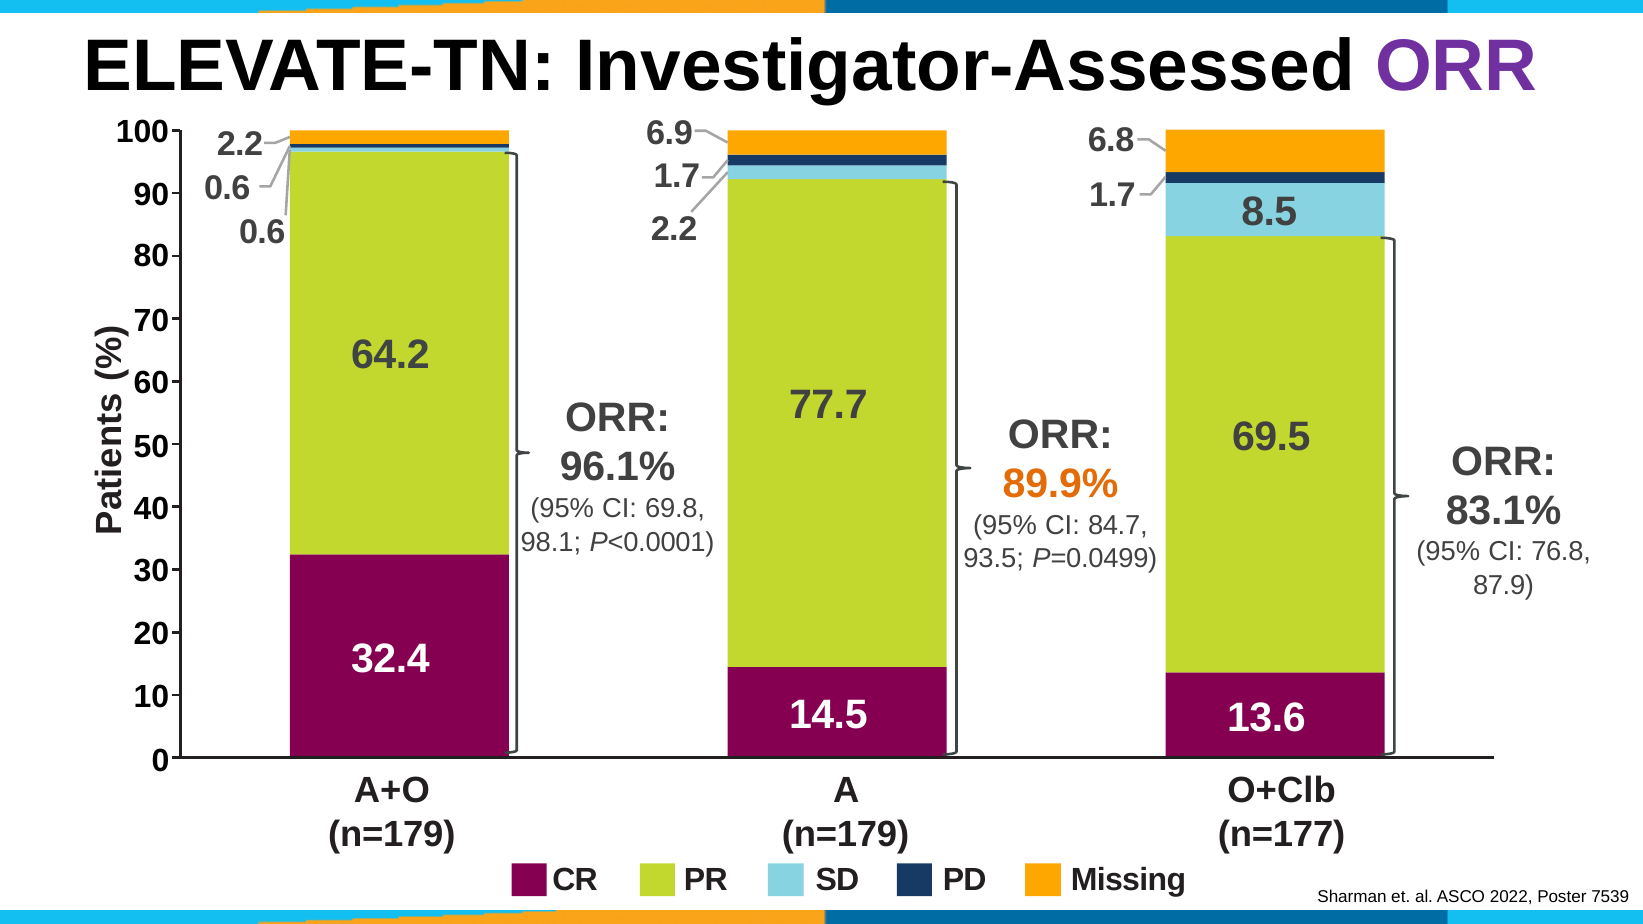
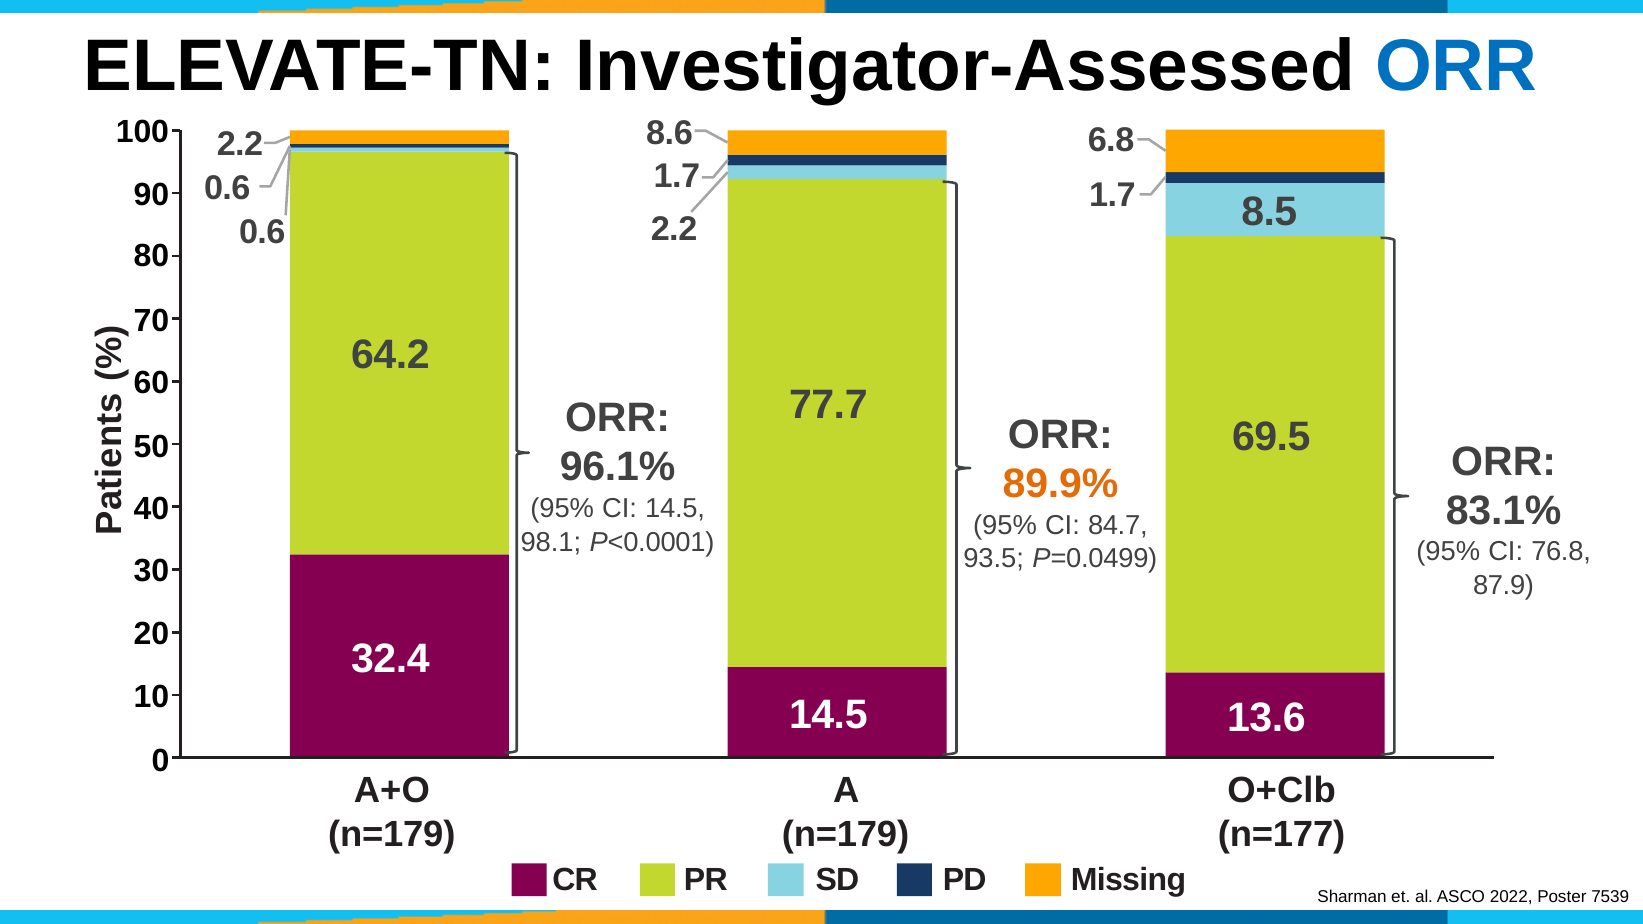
ORR at (1456, 66) colour: purple -> blue
6.9: 6.9 -> 8.6
CI 69.8: 69.8 -> 14.5
